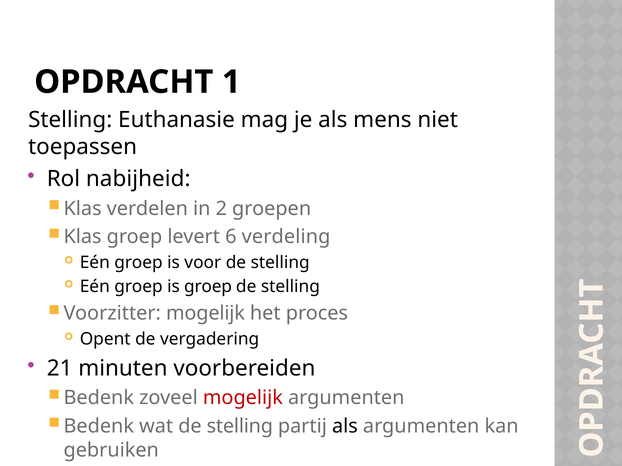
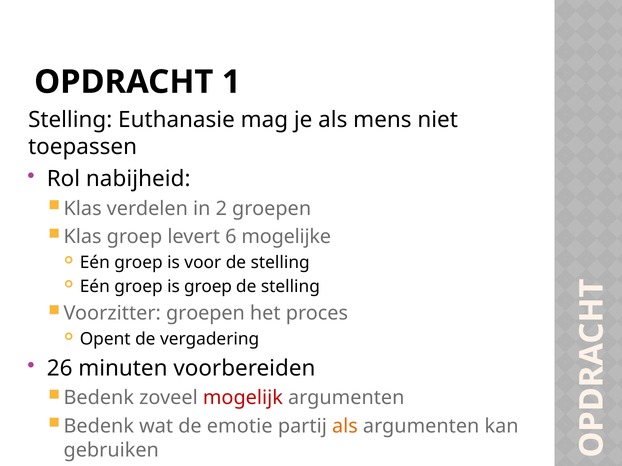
verdeling: verdeling -> mogelijke
Voorzitter mogelijk: mogelijk -> groepen
21: 21 -> 26
wat de stelling: stelling -> emotie
als at (345, 427) colour: black -> orange
